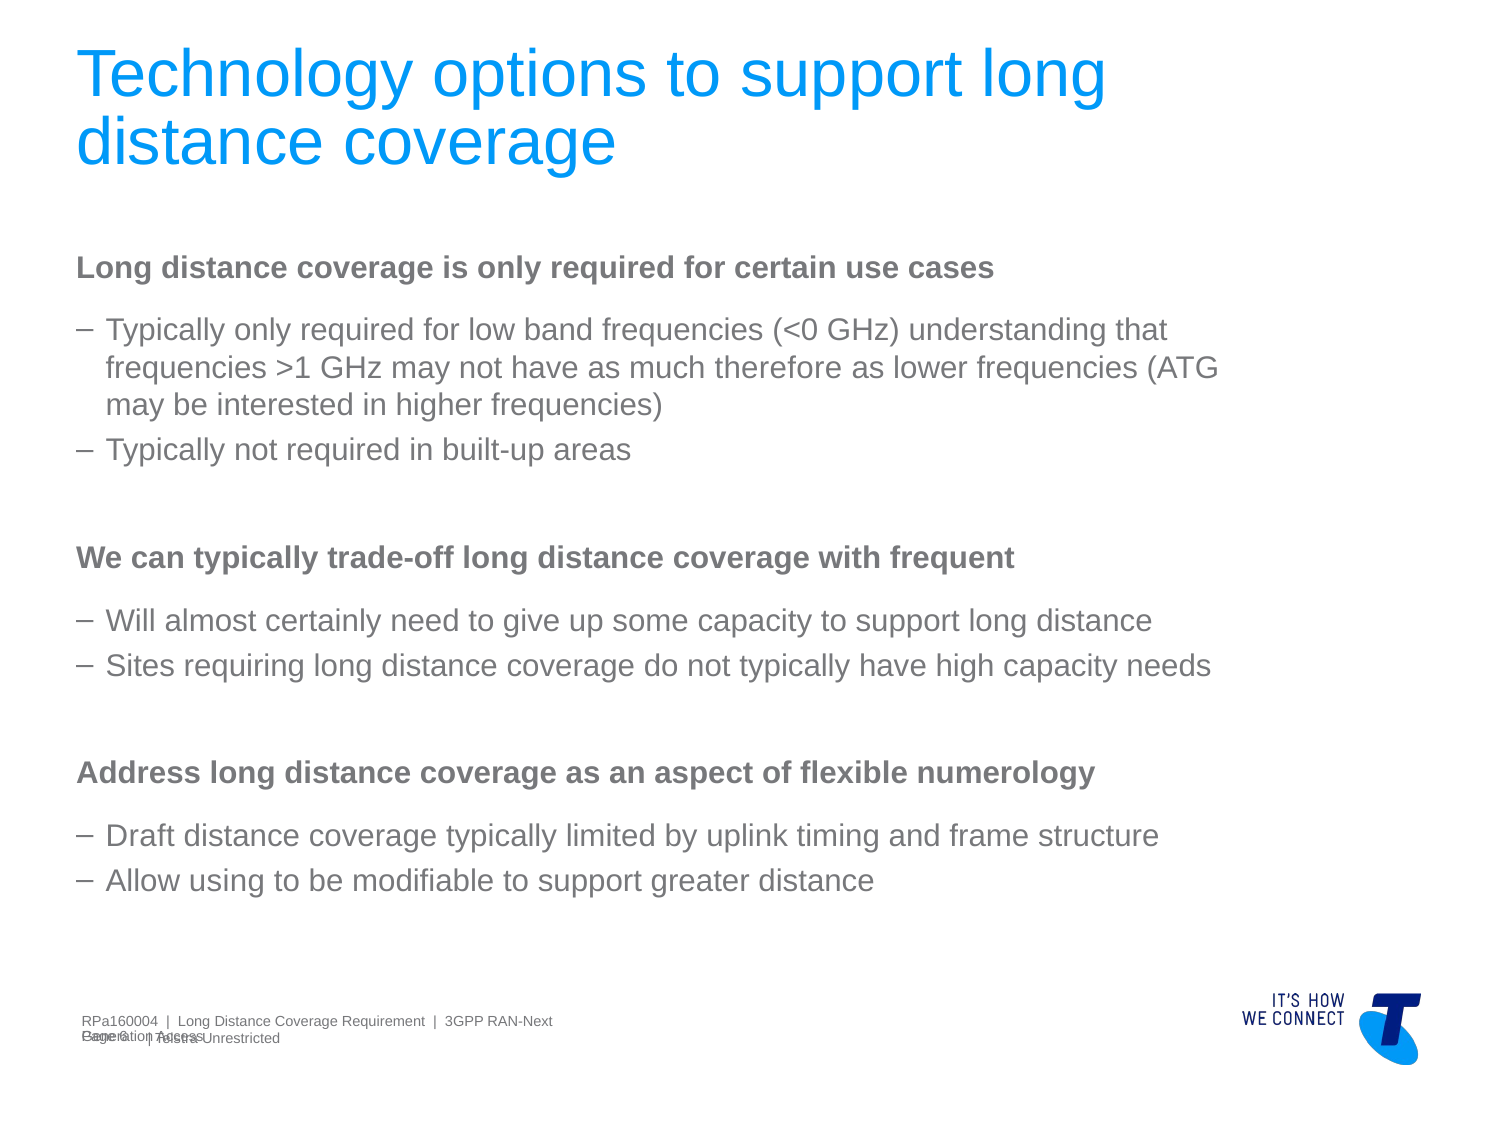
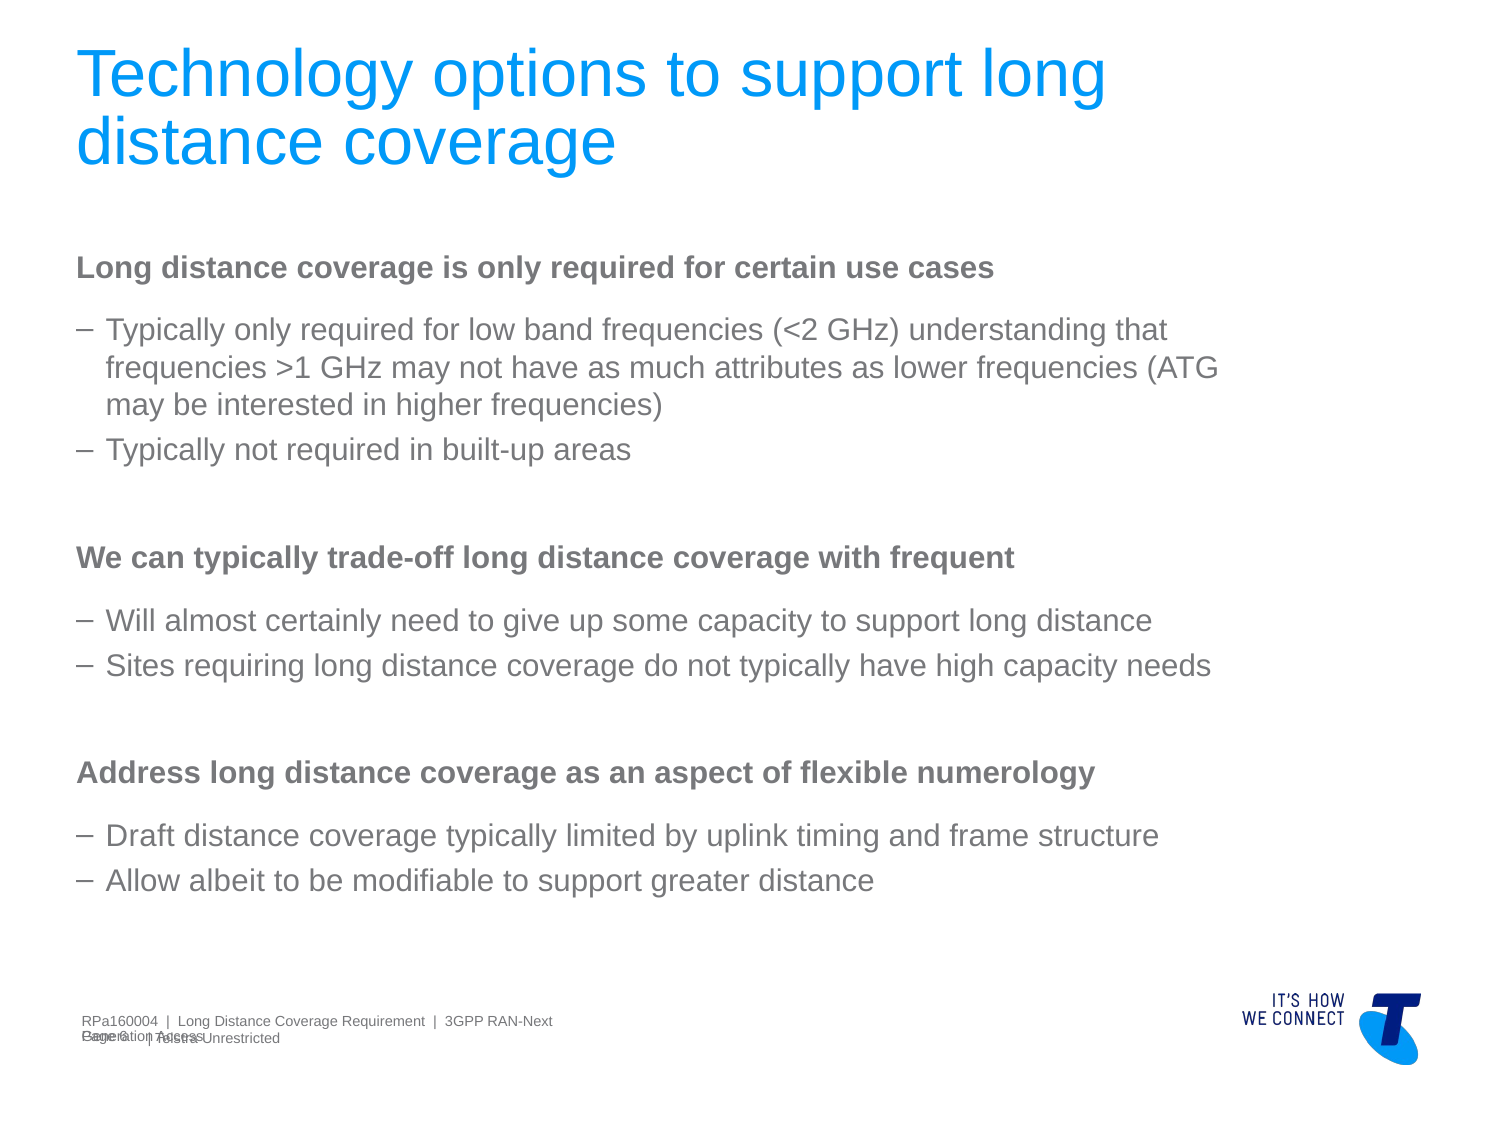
<0: <0 -> <2
therefore: therefore -> attributes
using: using -> albeit
